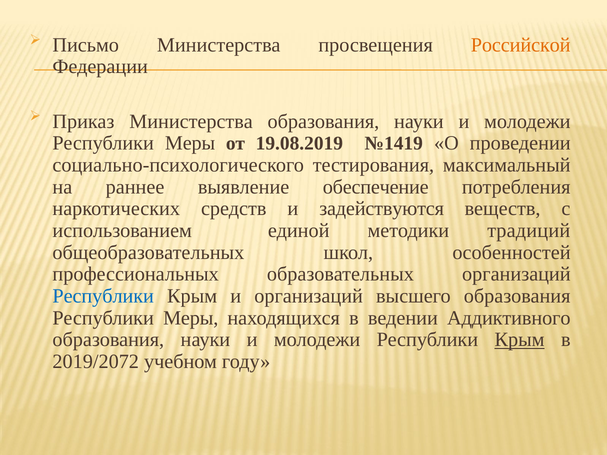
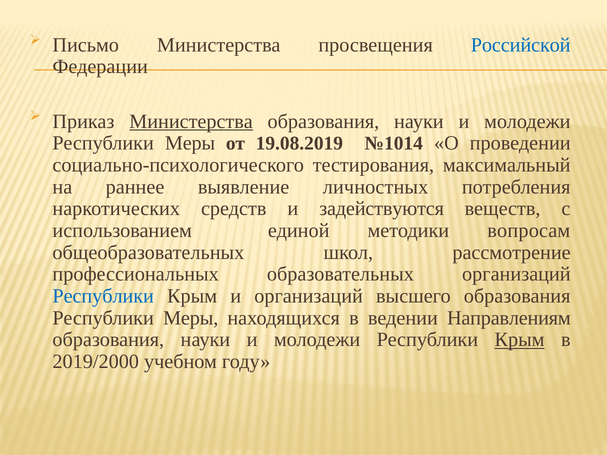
Российской colour: orange -> blue
Министерства at (191, 121) underline: none -> present
№1419: №1419 -> №1014
обеспечение: обеспечение -> личностных
традиций: традиций -> вопросам
особенностей: особенностей -> рассмотрение
Аддиктивного: Аддиктивного -> Направлениям
2019/2072: 2019/2072 -> 2019/2000
